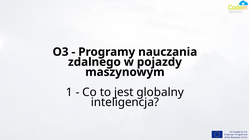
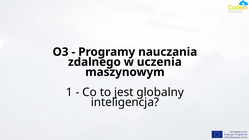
pojazdy: pojazdy -> uczenia
